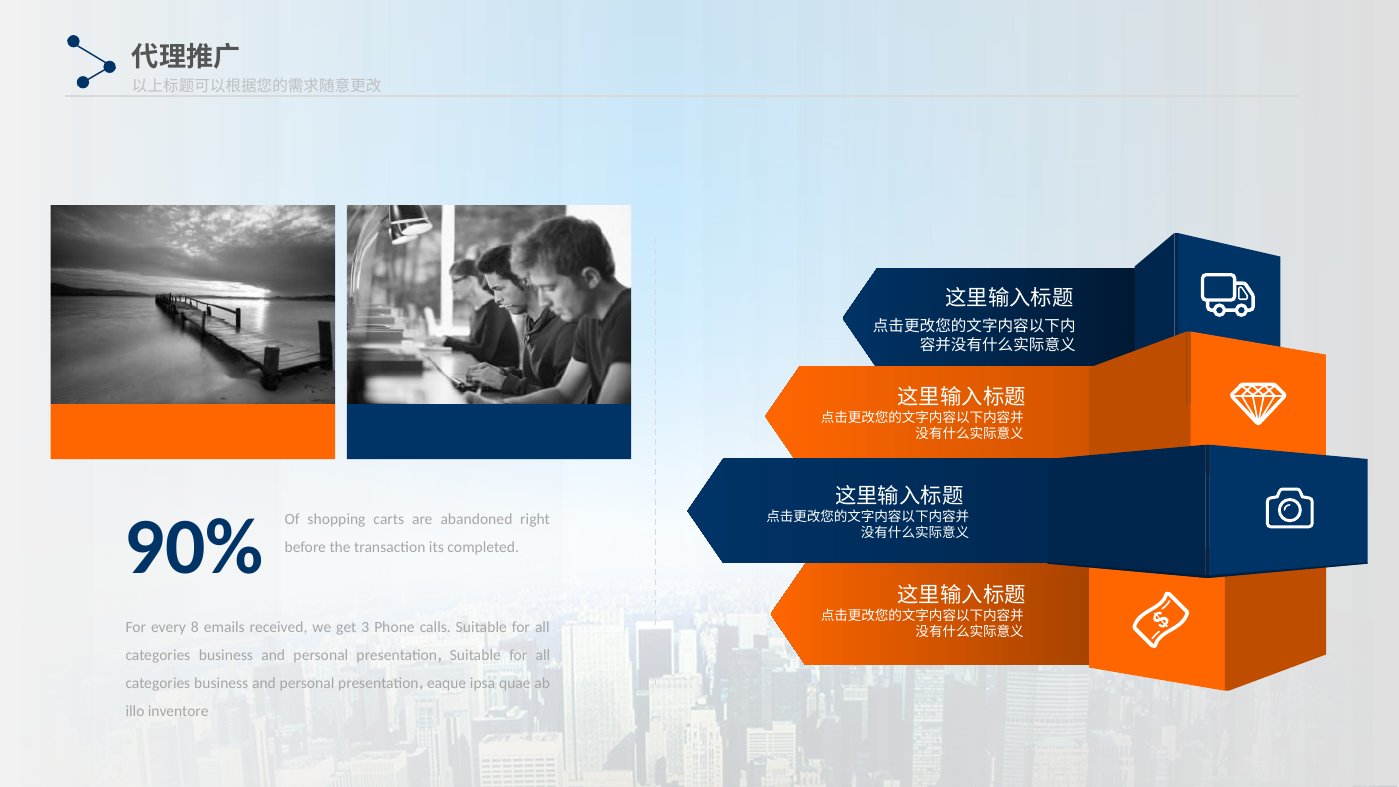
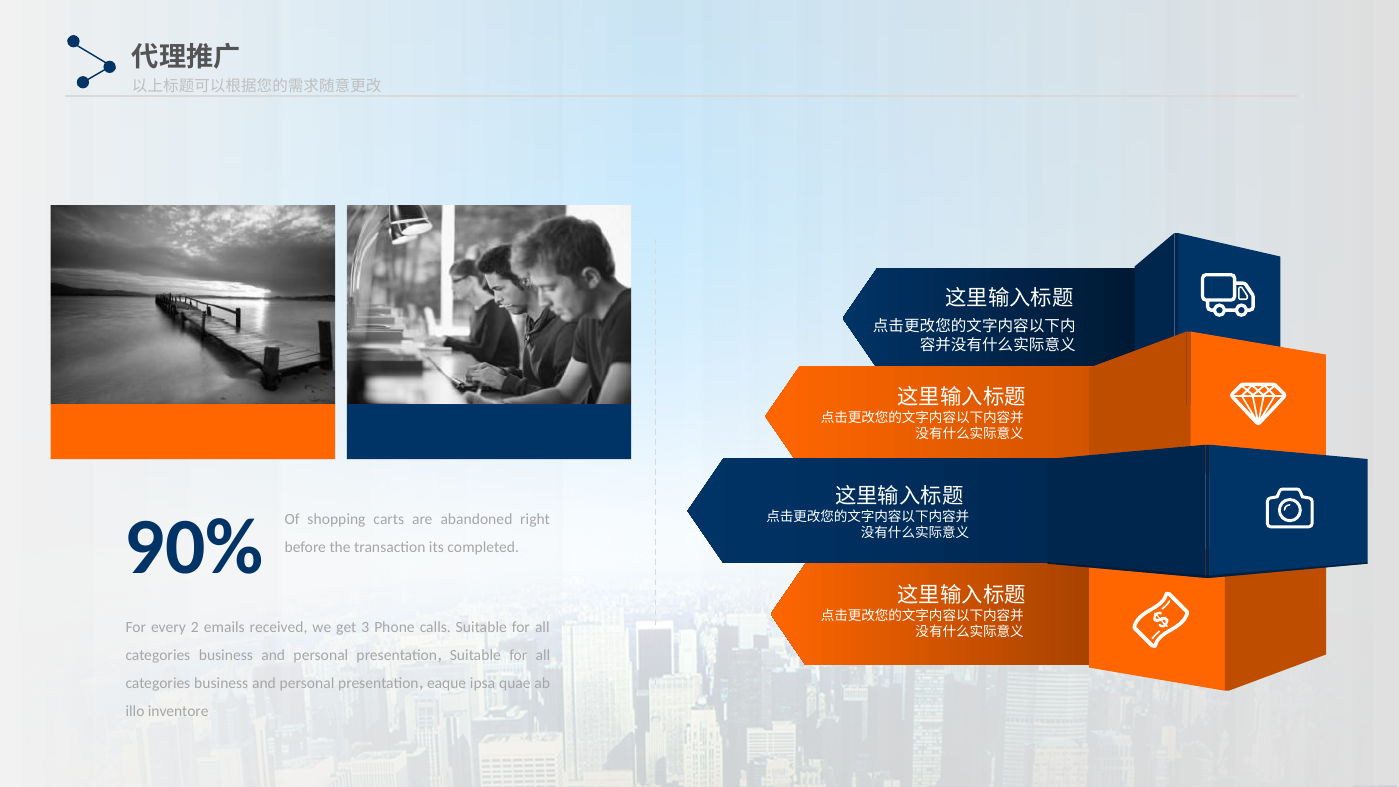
8: 8 -> 2
